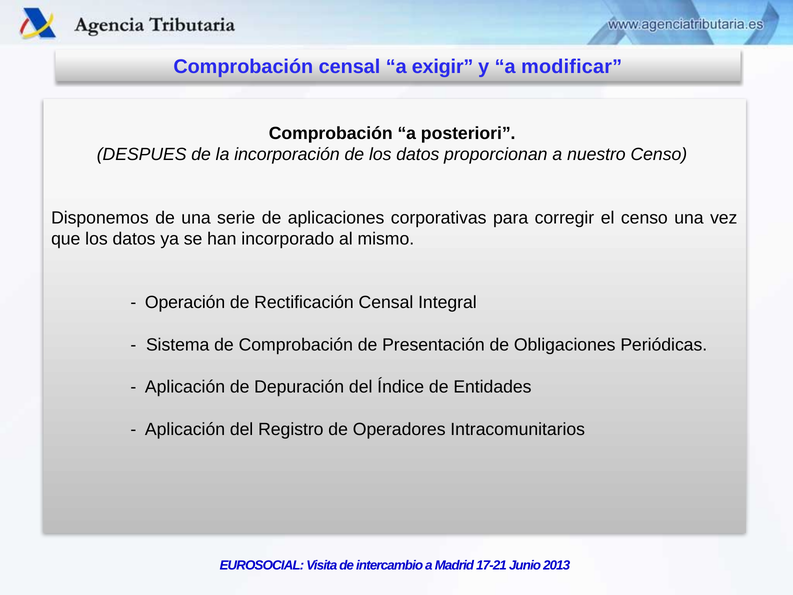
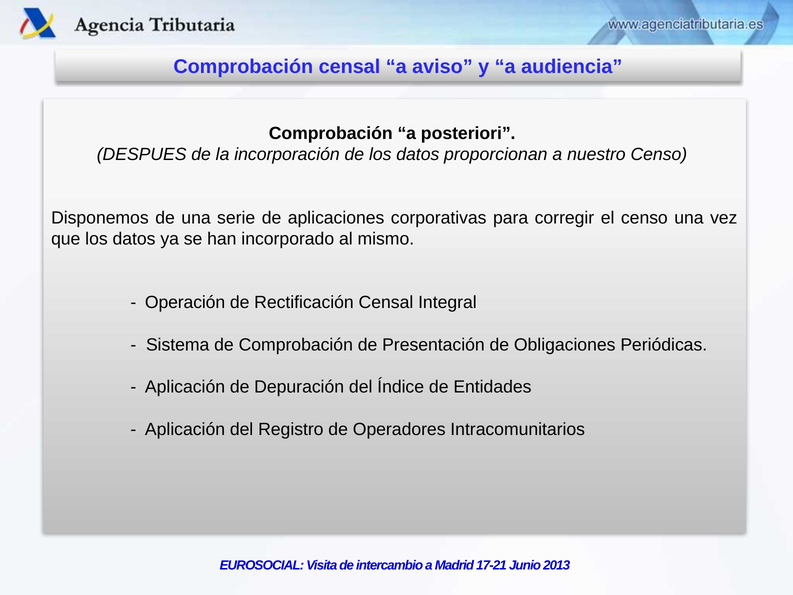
exigir: exigir -> aviso
modificar: modificar -> audiencia
